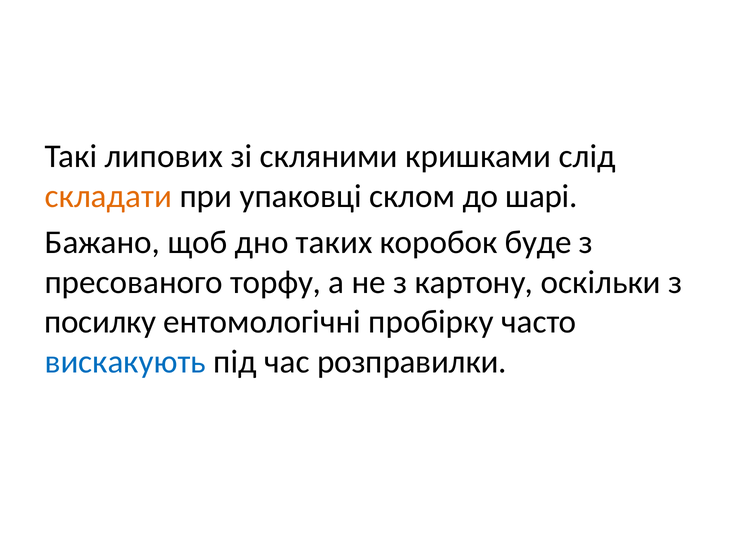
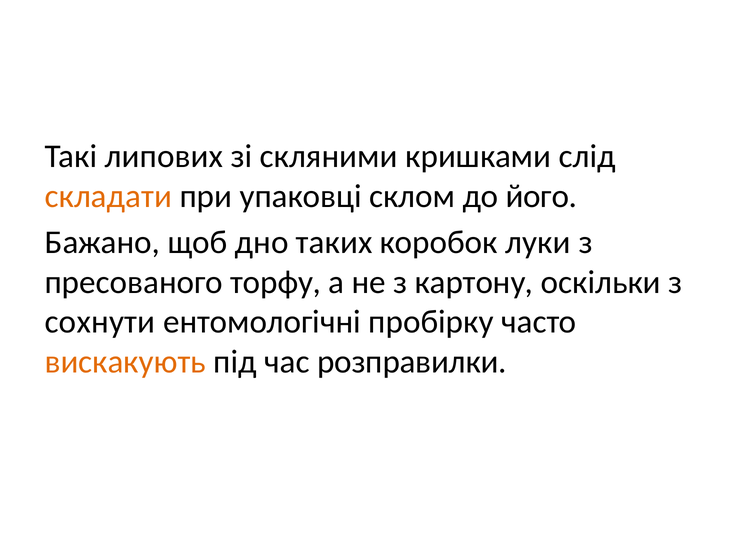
шарі: шарі -> його
буде: буде -> луки
посилку: посилку -> сохнути
вискакують colour: blue -> orange
